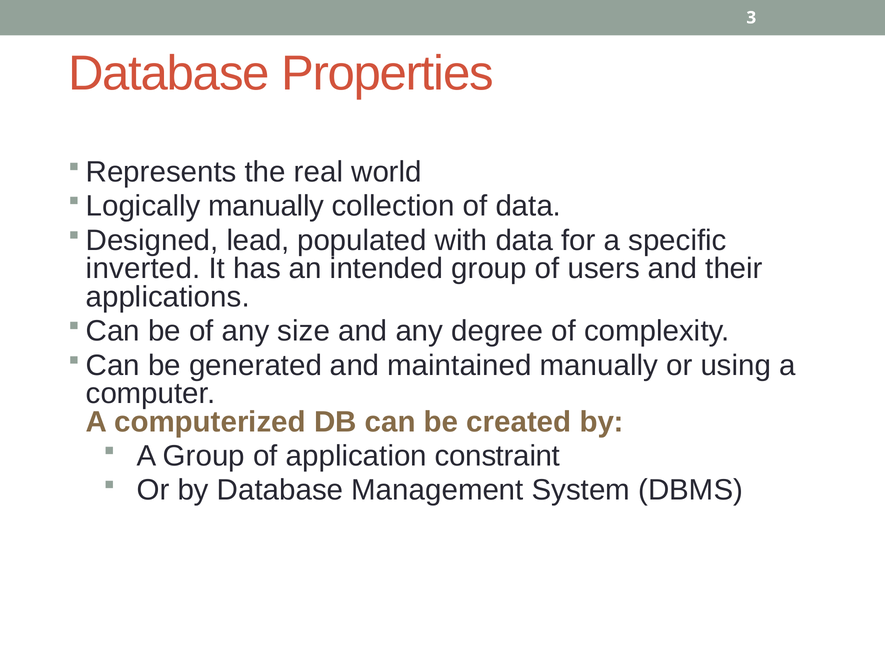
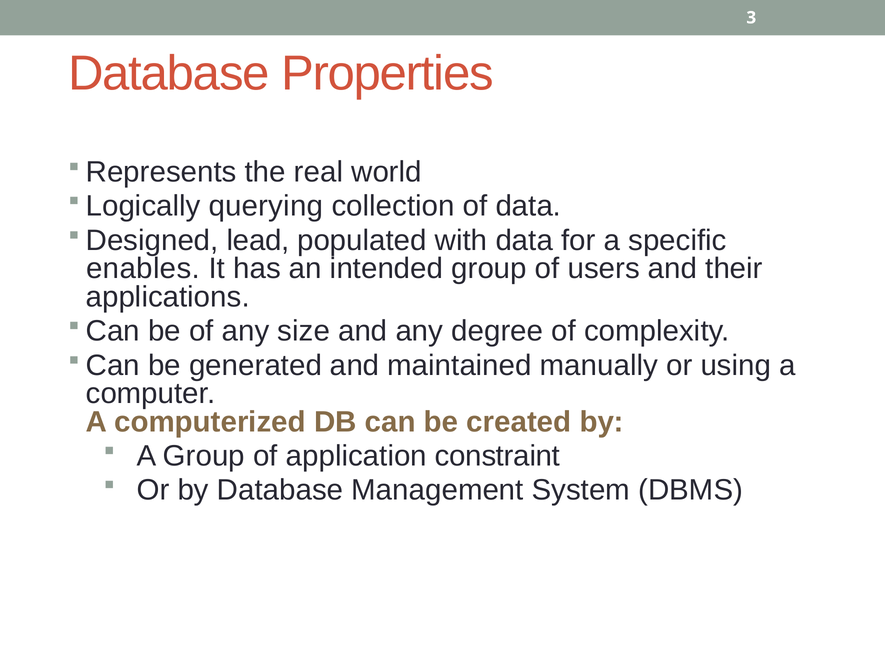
manually at (266, 206): manually -> querying
inverted: inverted -> enables
